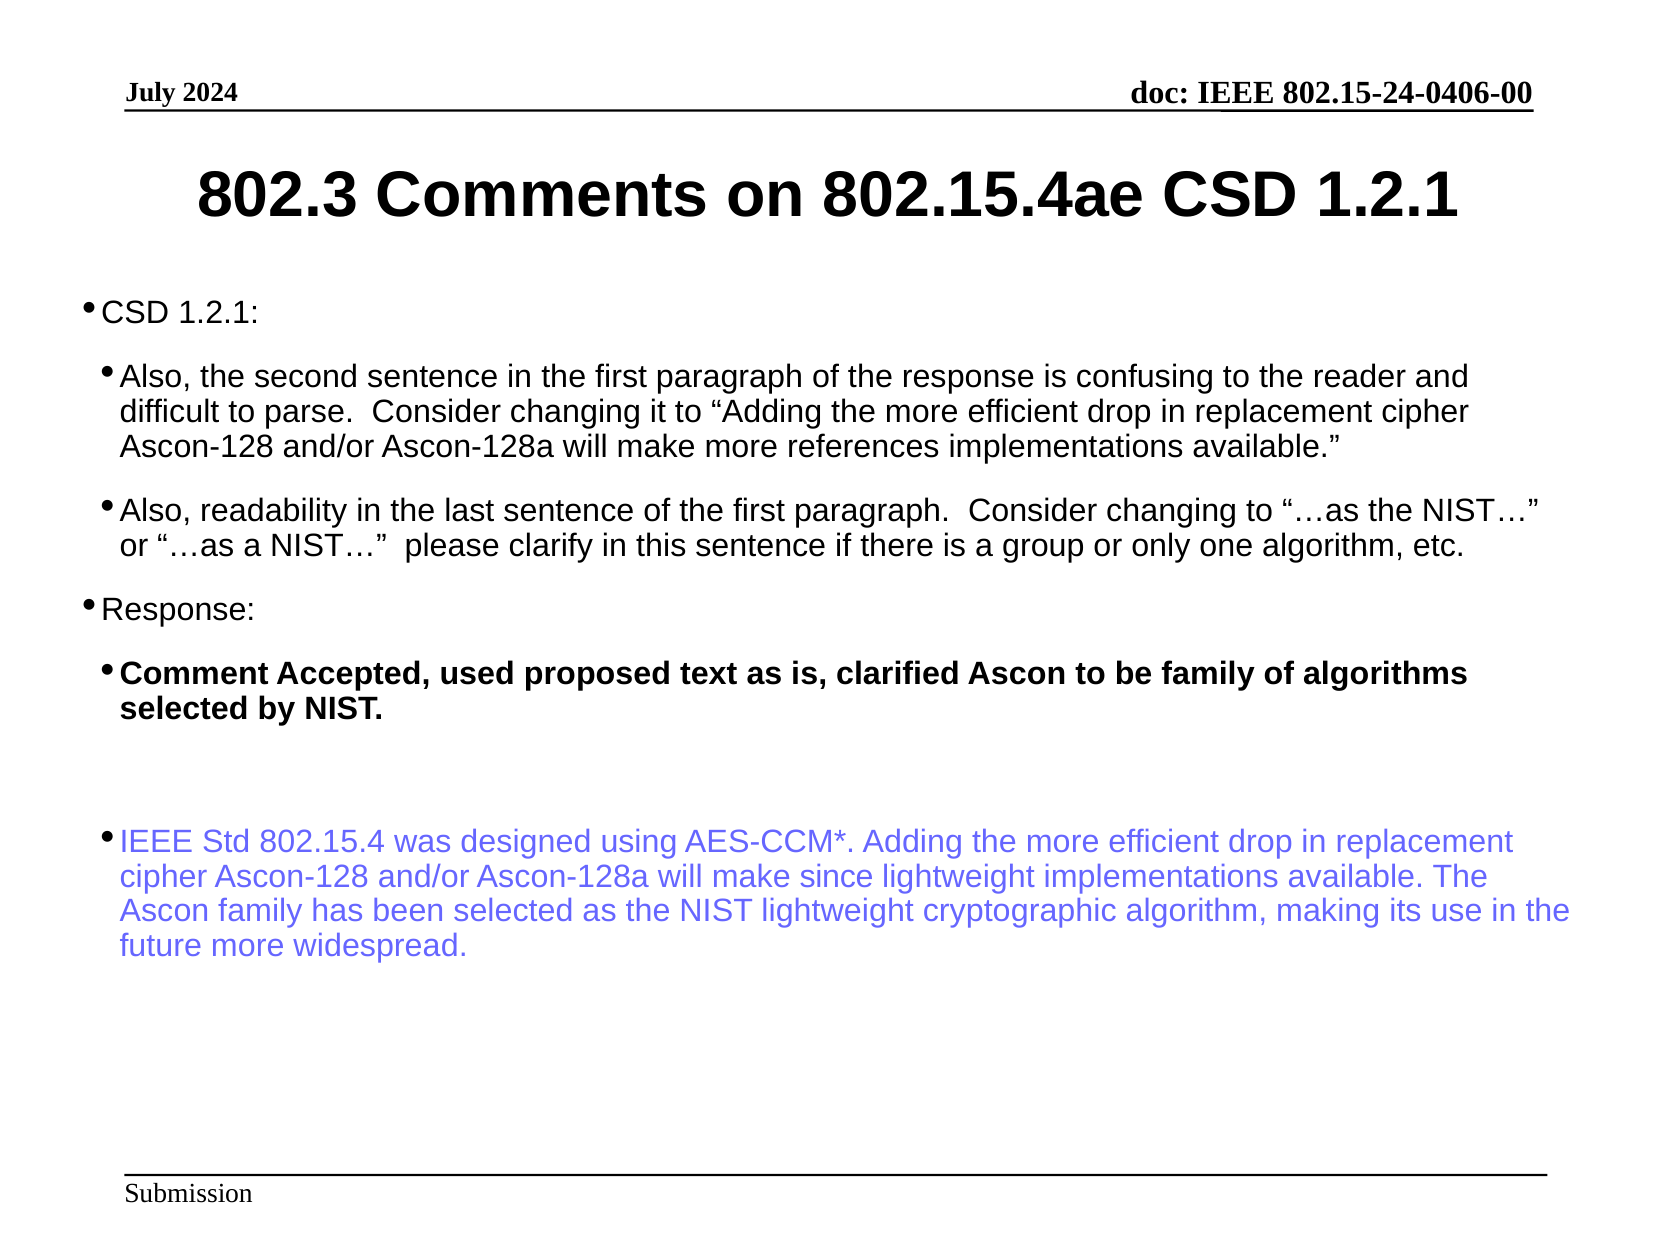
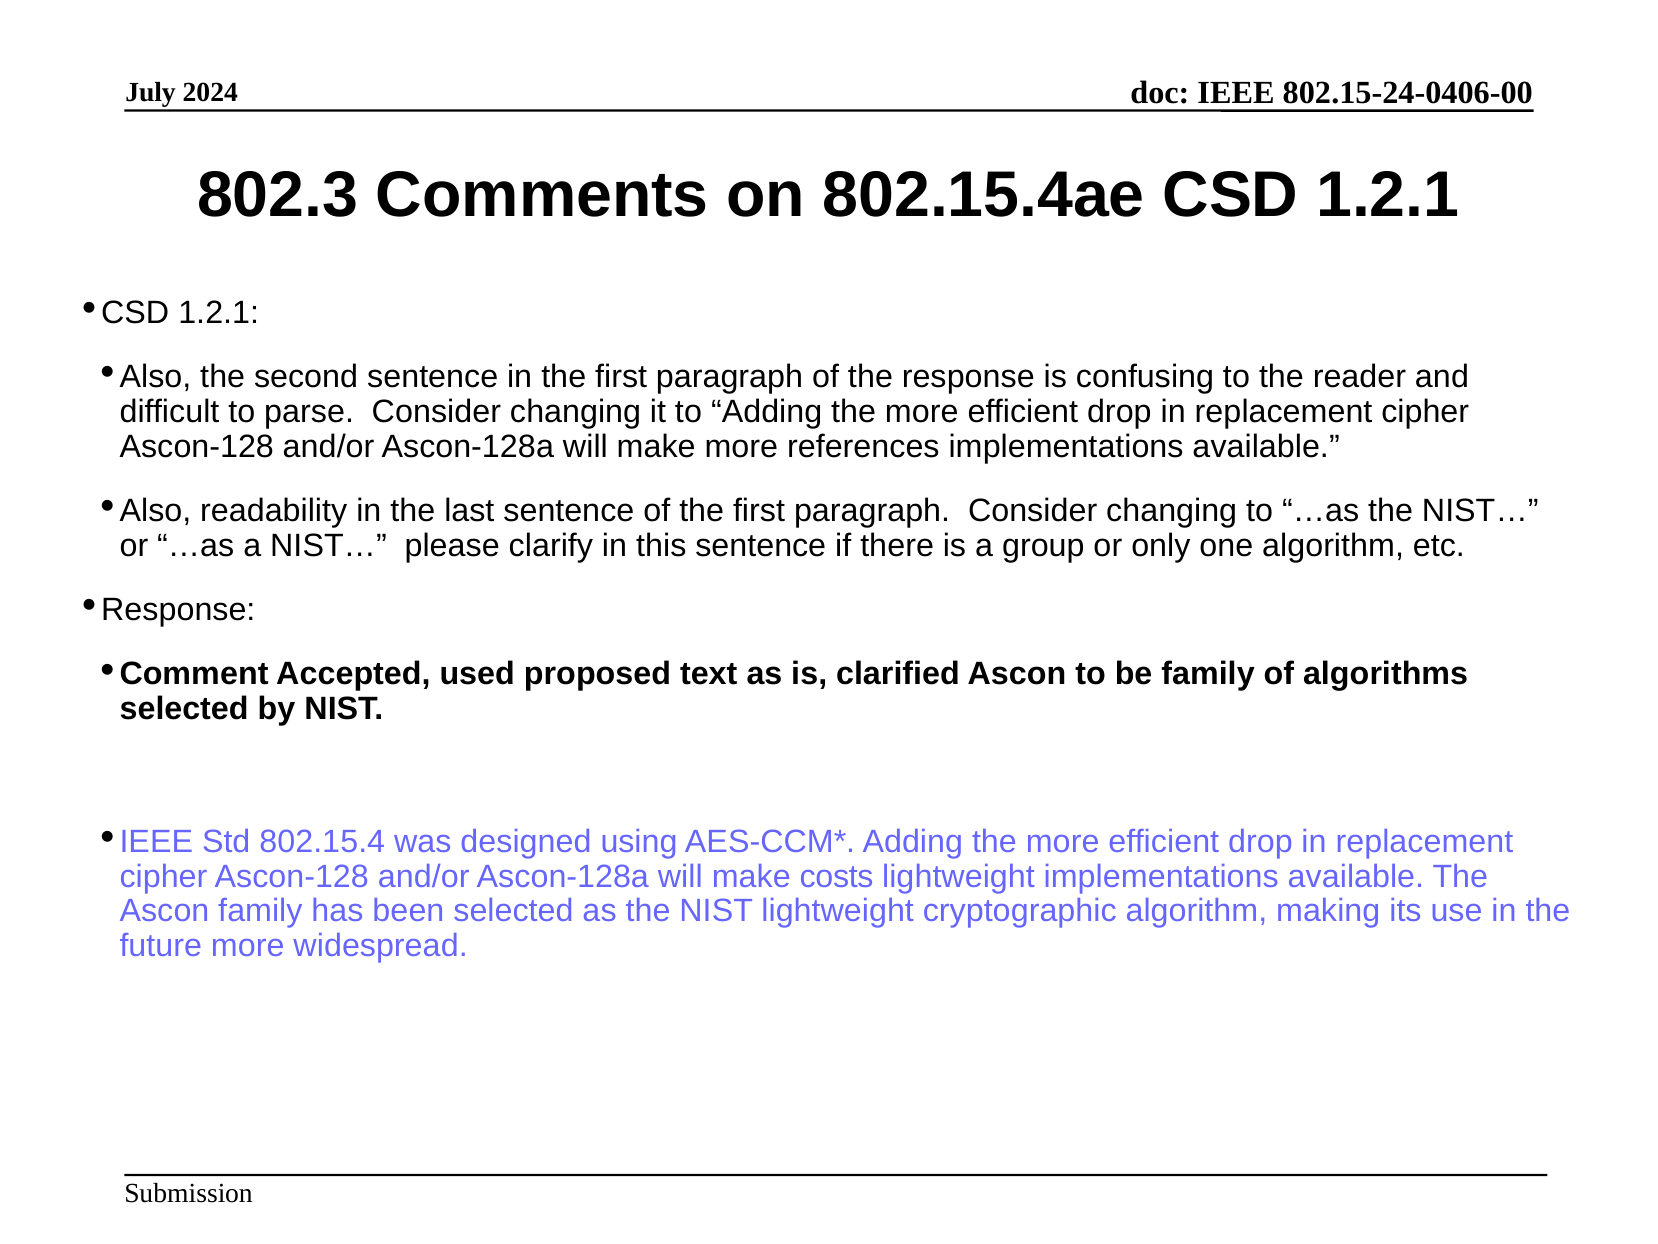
since: since -> costs
